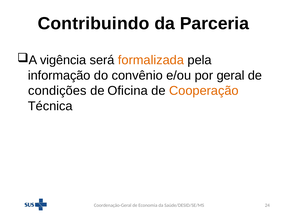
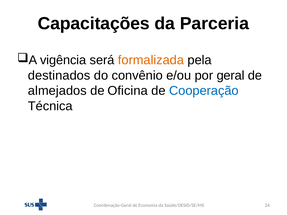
Contribuindo: Contribuindo -> Capacitações
informação: informação -> destinados
condições: condições -> almejados
Cooperação colour: orange -> blue
